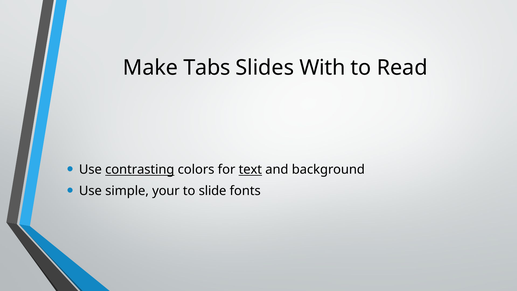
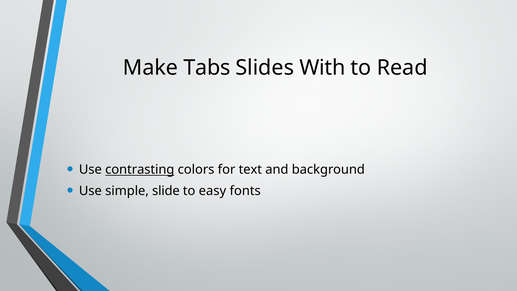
text underline: present -> none
your: your -> slide
slide: slide -> easy
